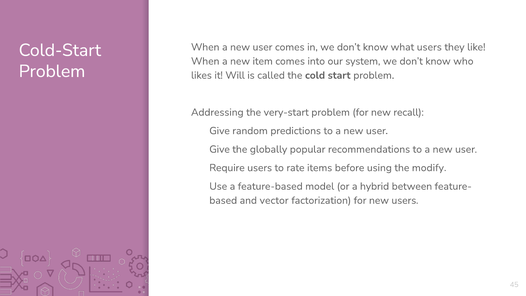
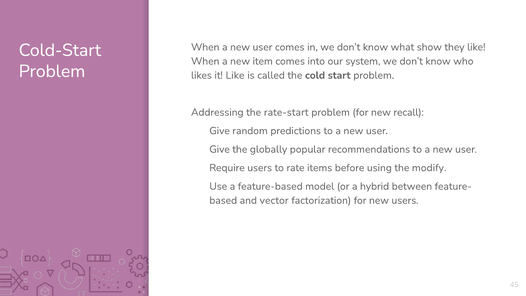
what users: users -> show
it Will: Will -> Like
very-start: very-start -> rate-start
